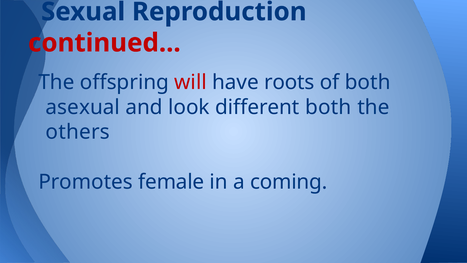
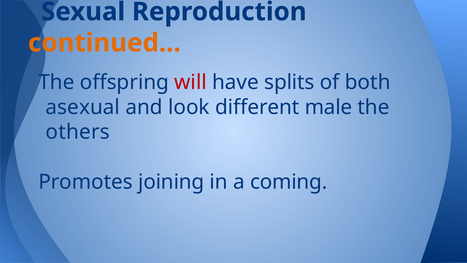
continued colour: red -> orange
roots: roots -> splits
different both: both -> male
female: female -> joining
